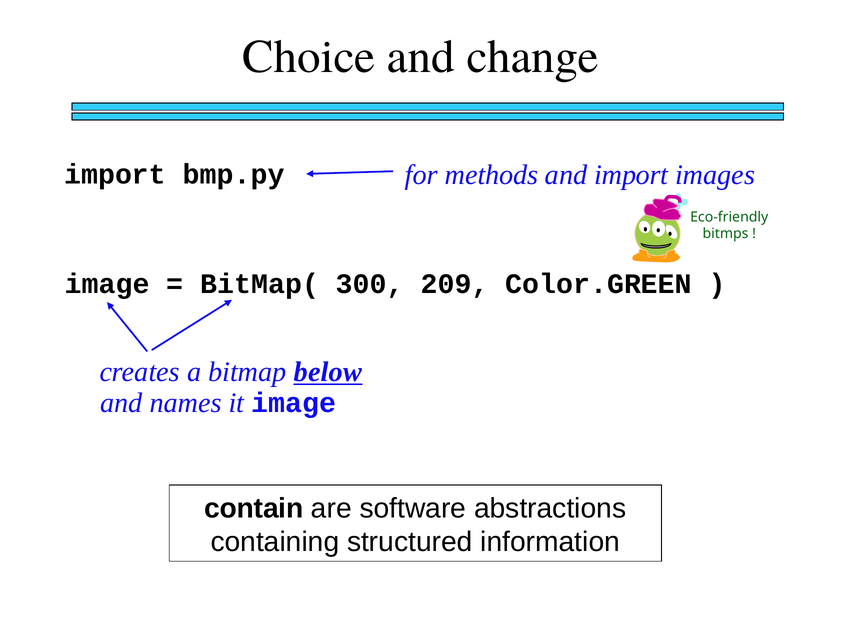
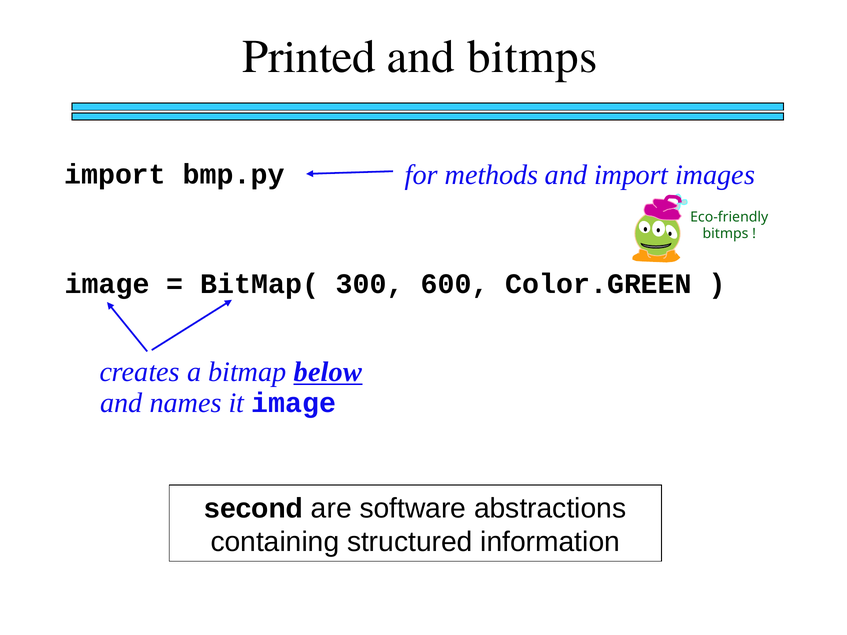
Choice: Choice -> Printed
and change: change -> bitmps
209: 209 -> 600
contain: contain -> second
